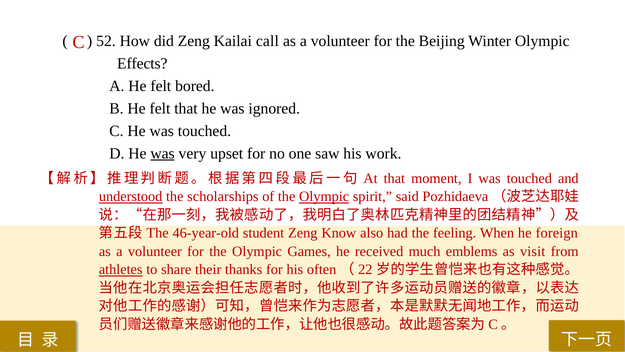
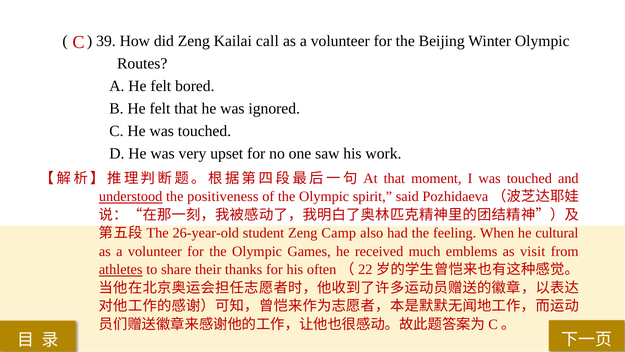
52: 52 -> 39
Effects: Effects -> Routes
was at (163, 153) underline: present -> none
scholarships: scholarships -> positiveness
Olympic at (324, 196) underline: present -> none
46-year-old: 46-year-old -> 26-year-old
Know: Know -> Camp
foreign: foreign -> cultural
